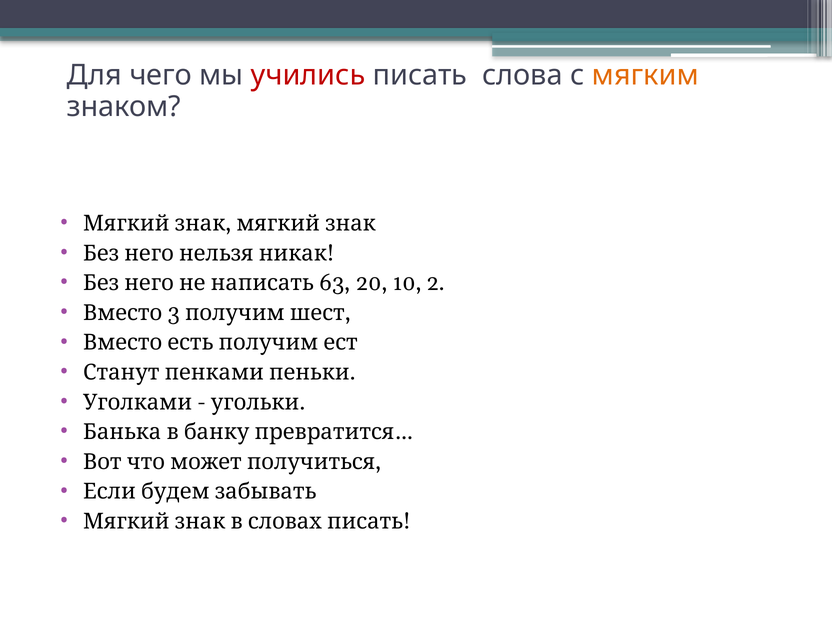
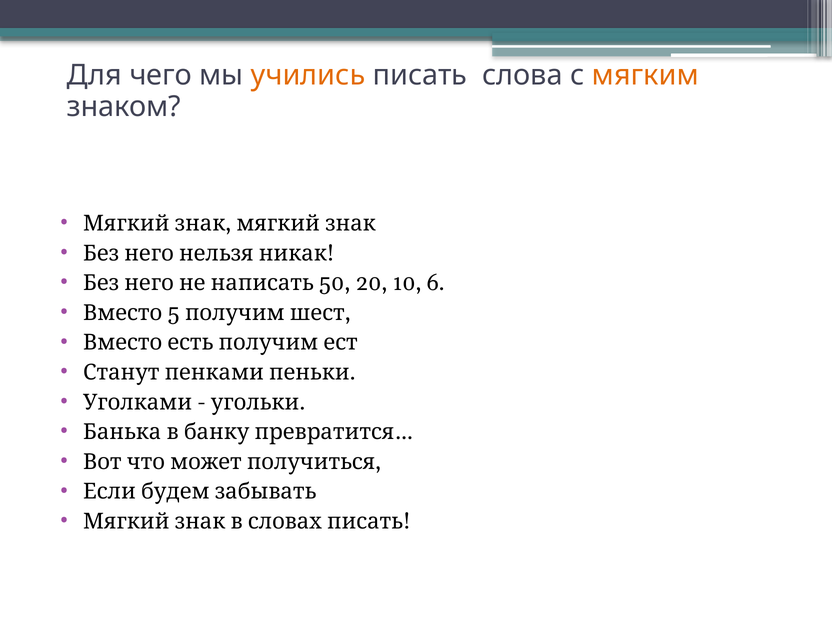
учились colour: red -> orange
63: 63 -> 50
2: 2 -> 6
3: 3 -> 5
